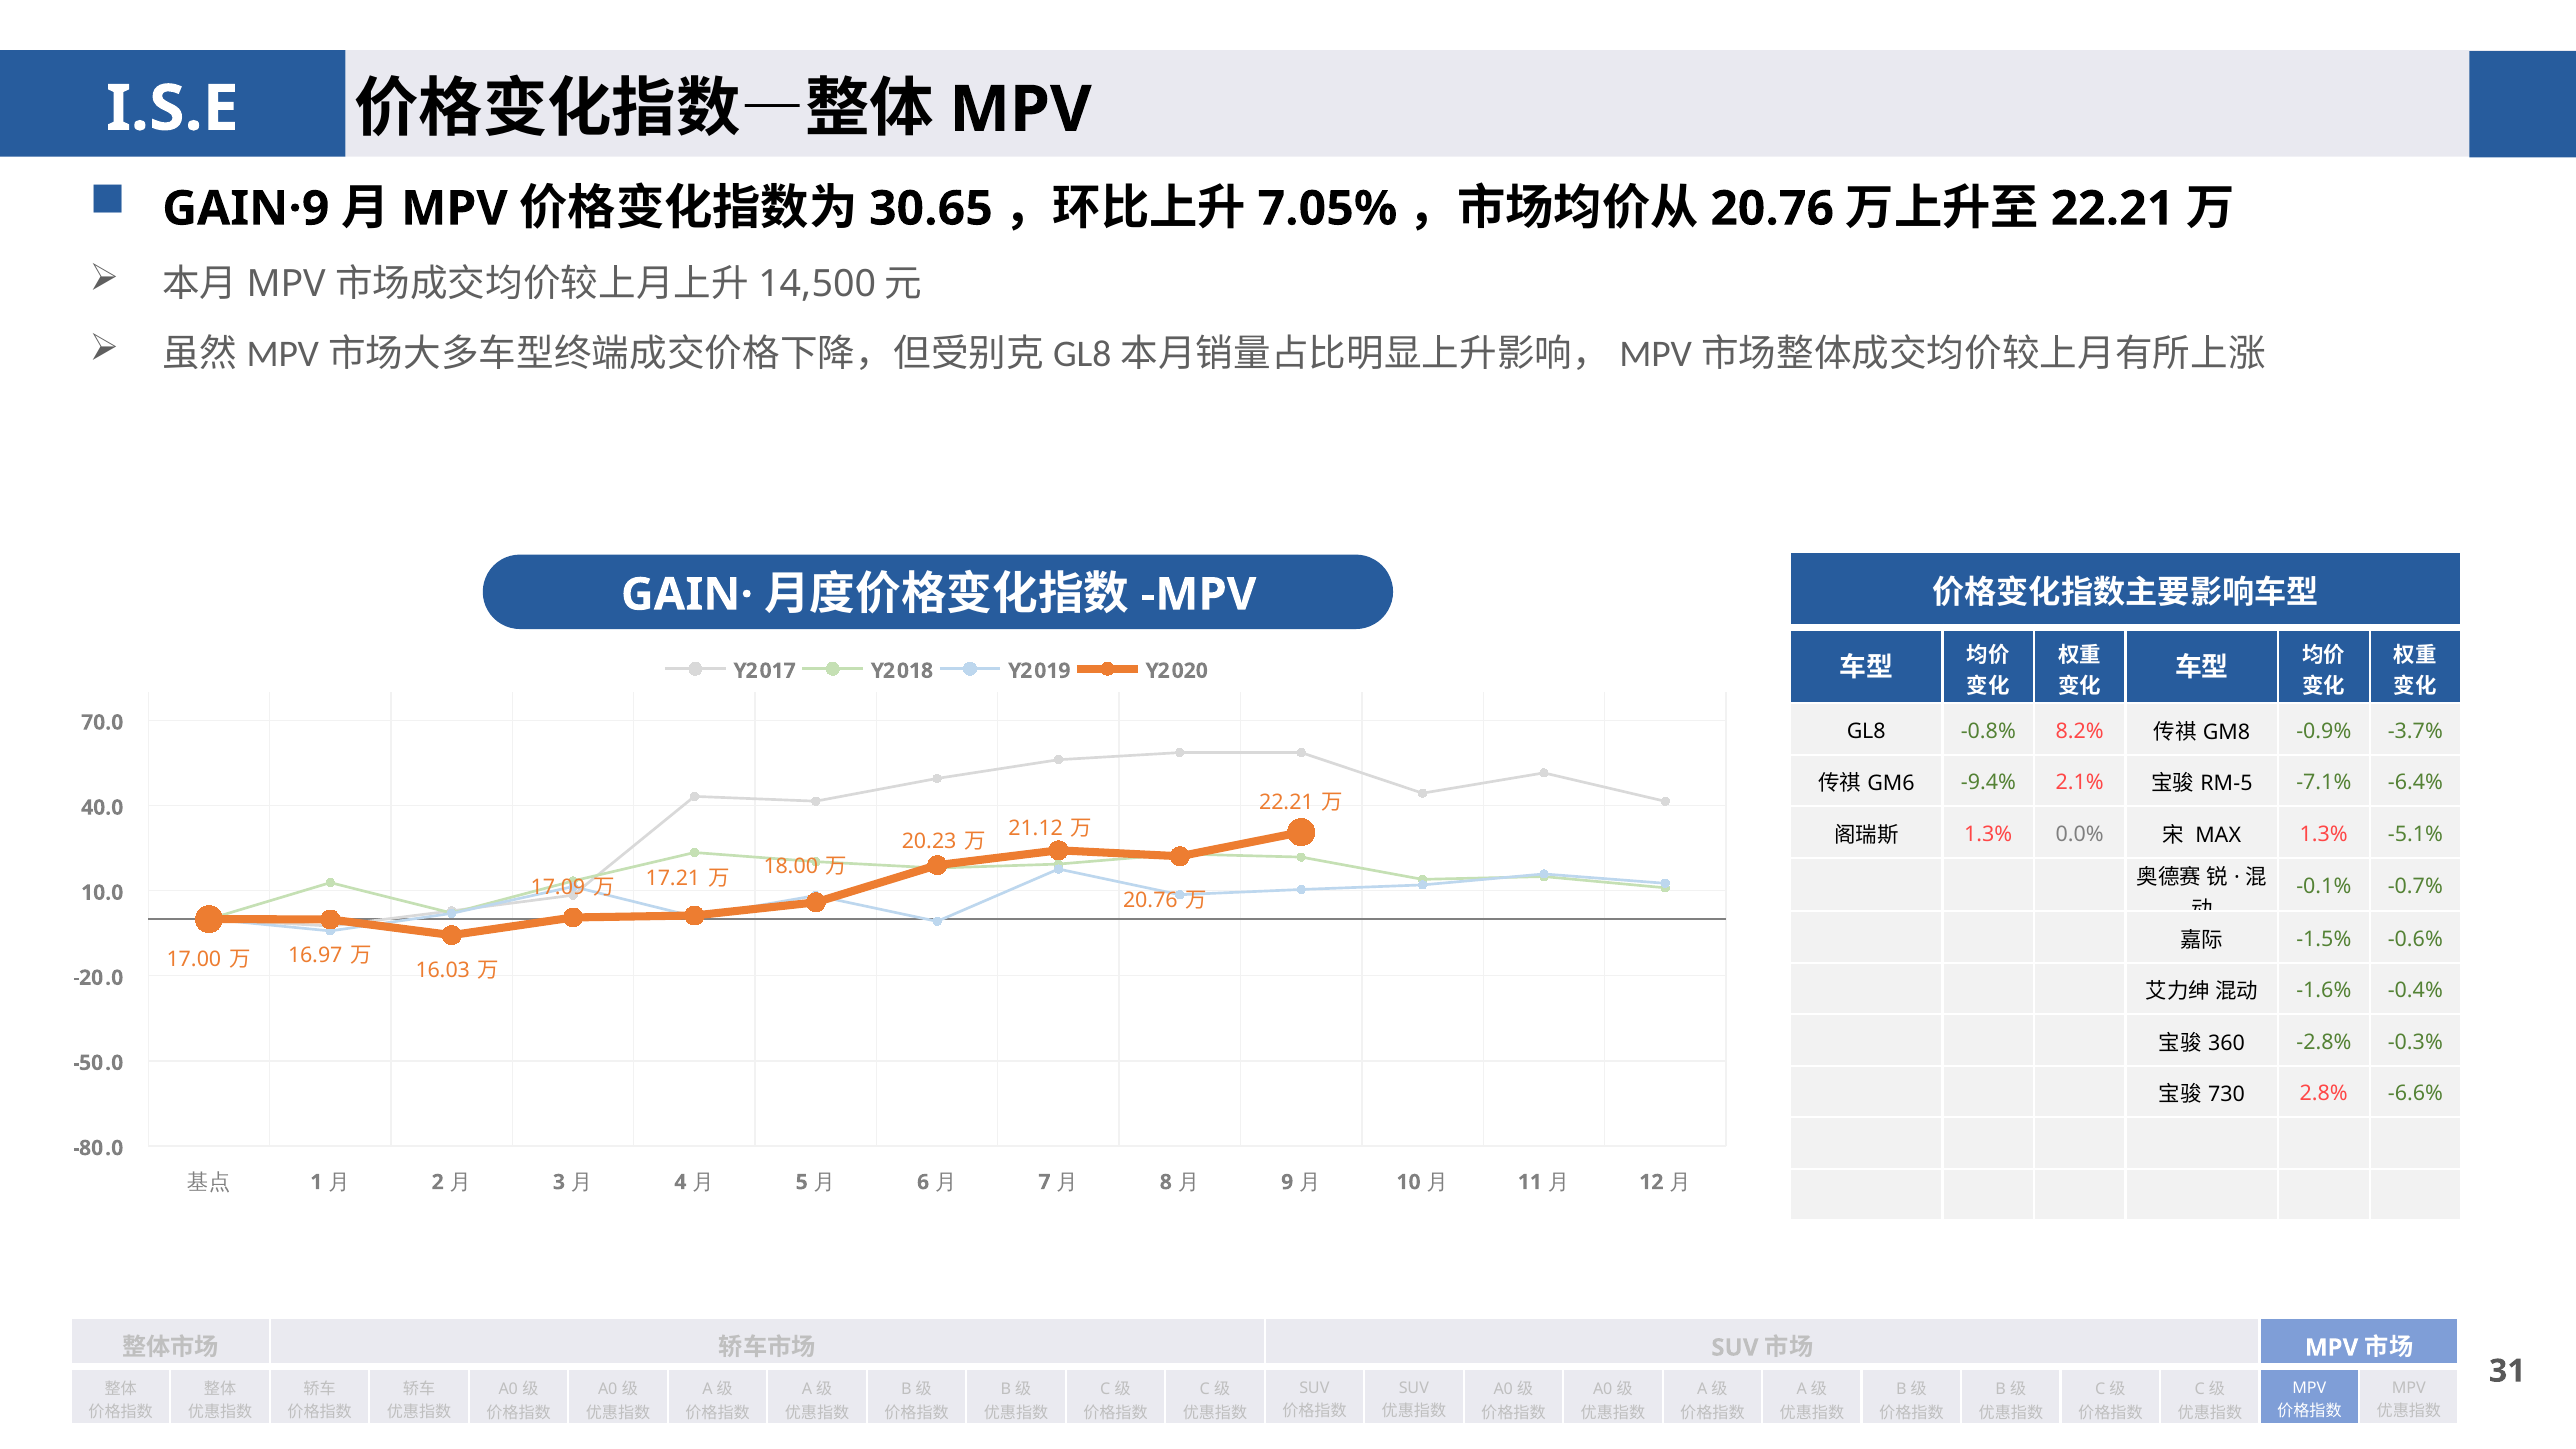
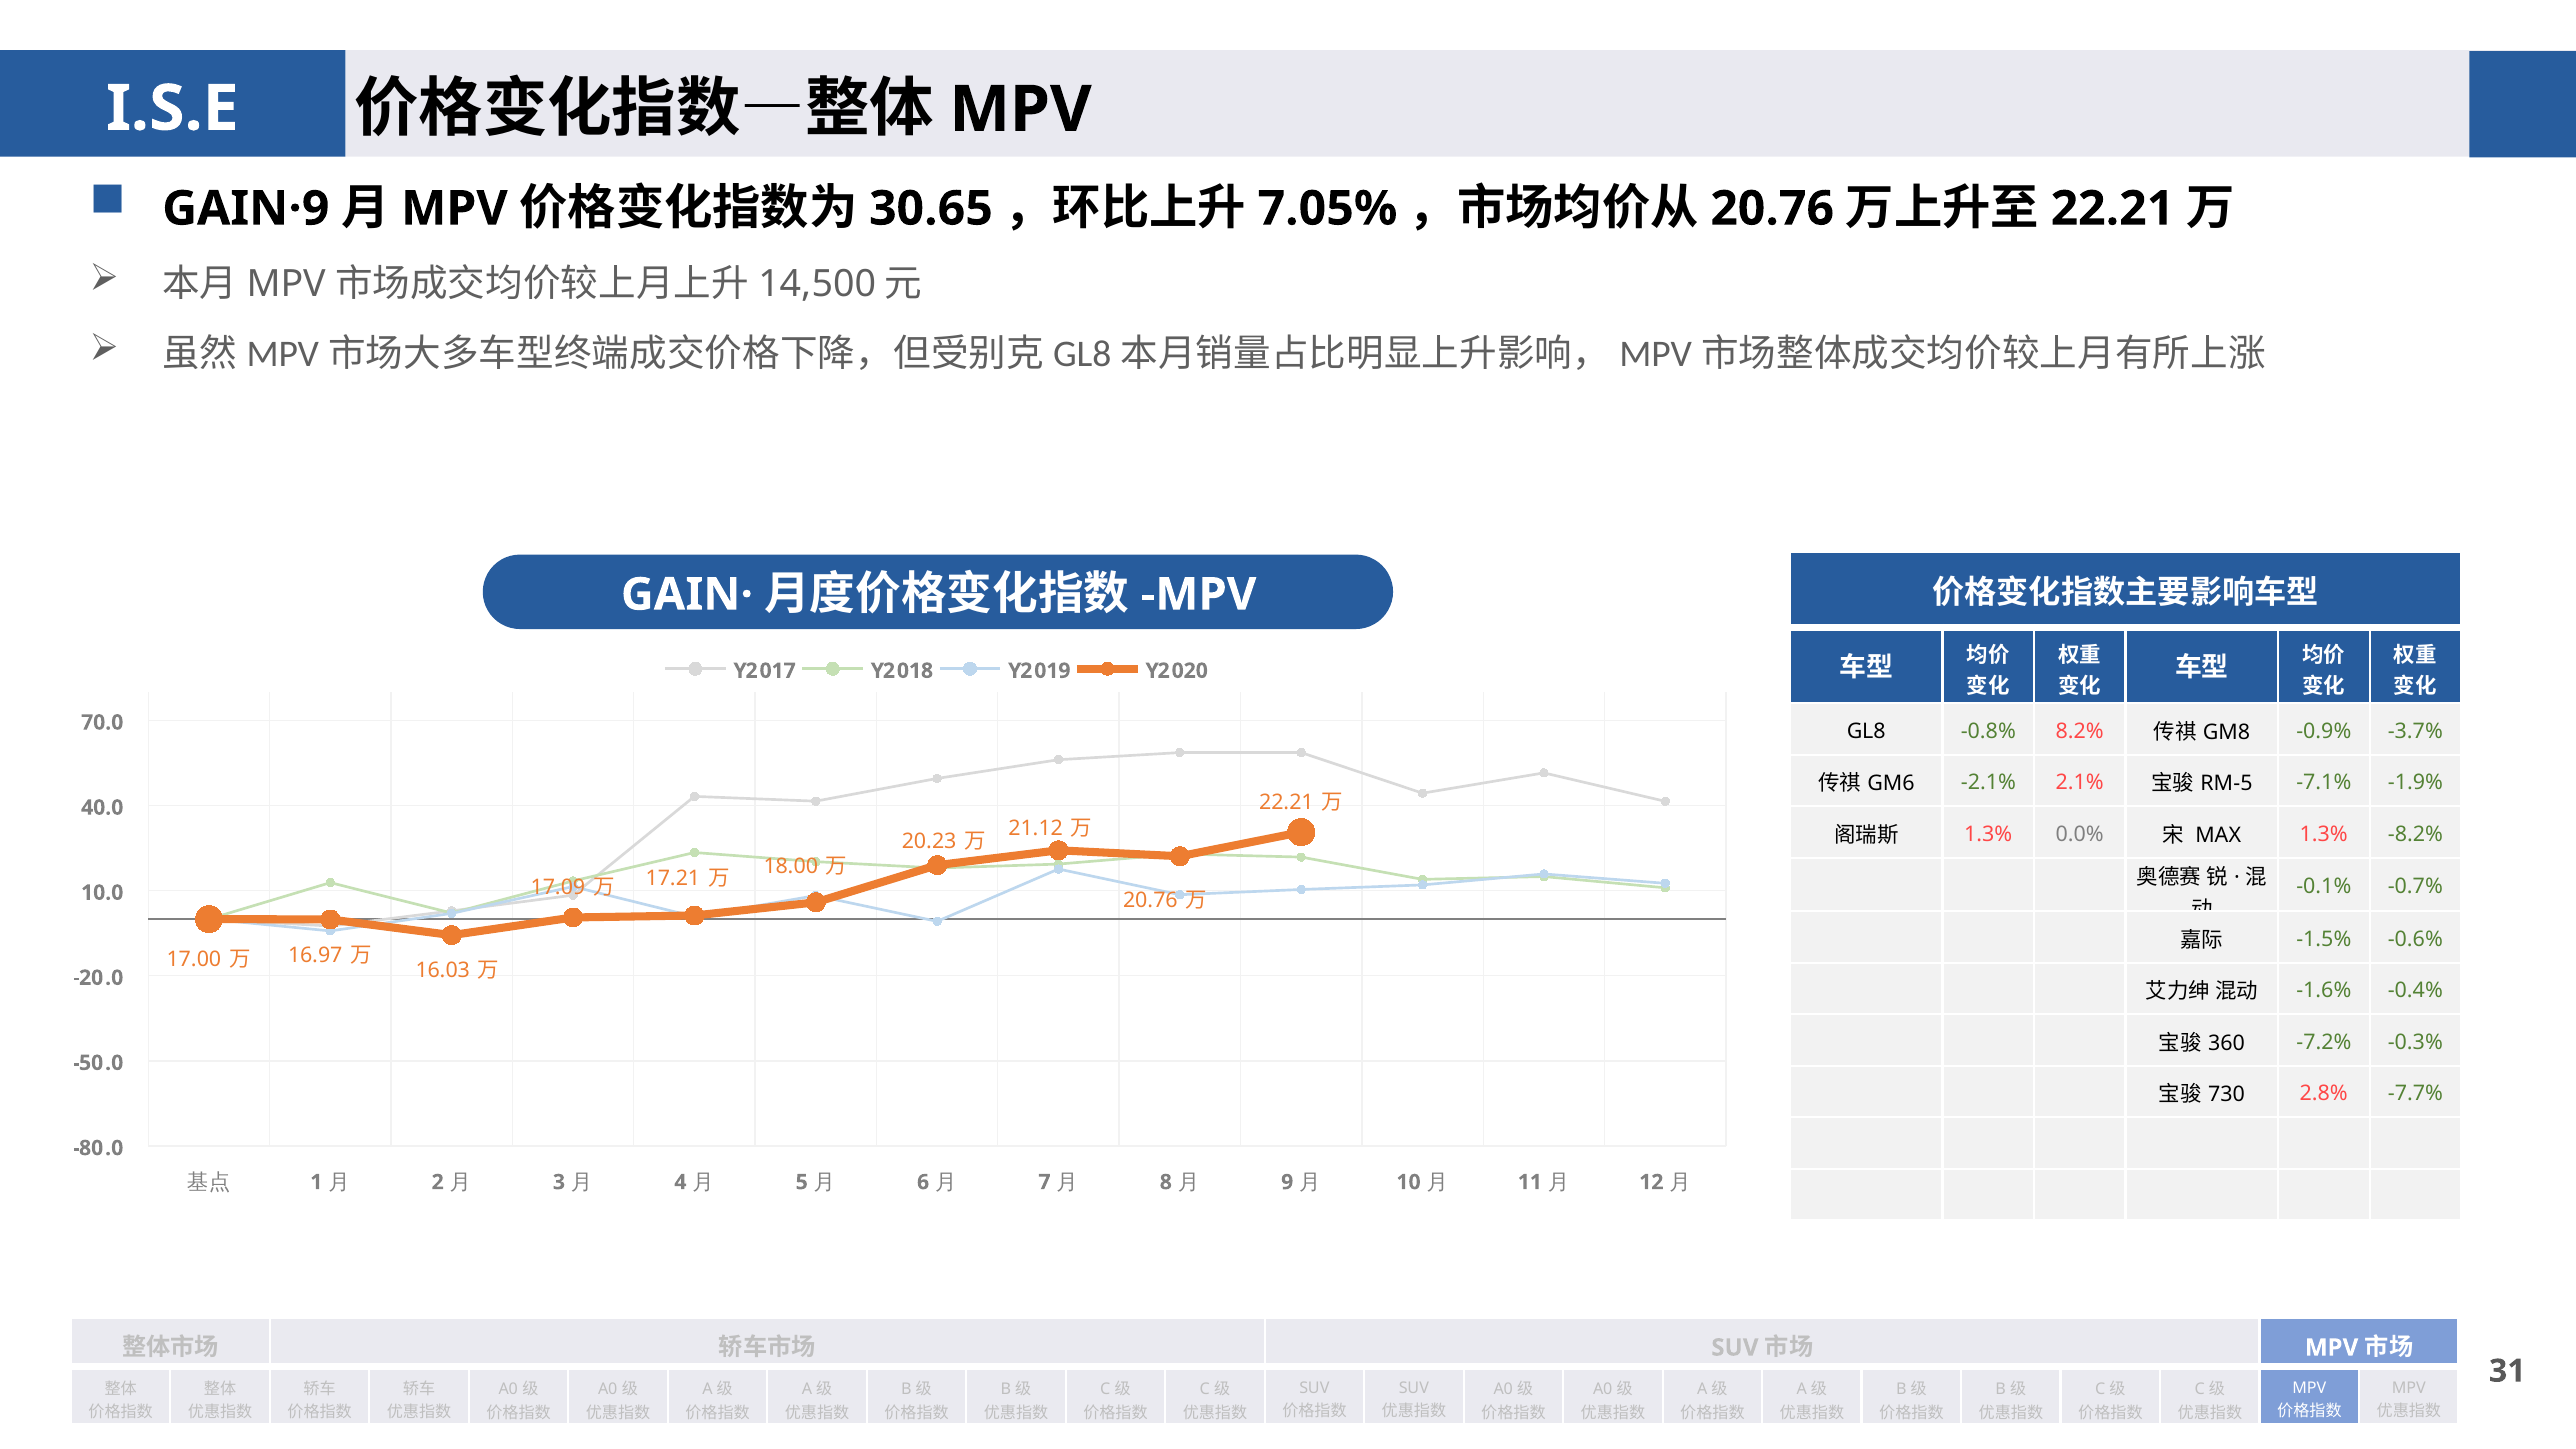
-9.4%: -9.4% -> -2.1%
-6.4%: -6.4% -> -1.9%
-5.1%: -5.1% -> -8.2%
-2.8%: -2.8% -> -7.2%
-6.6%: -6.6% -> -7.7%
